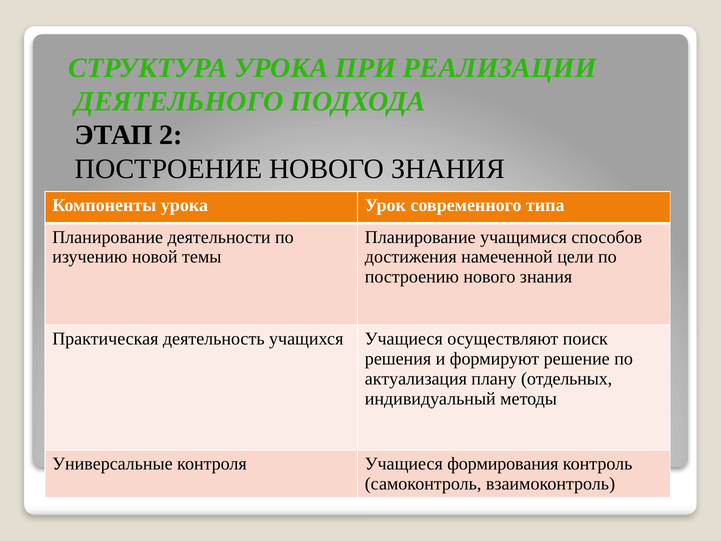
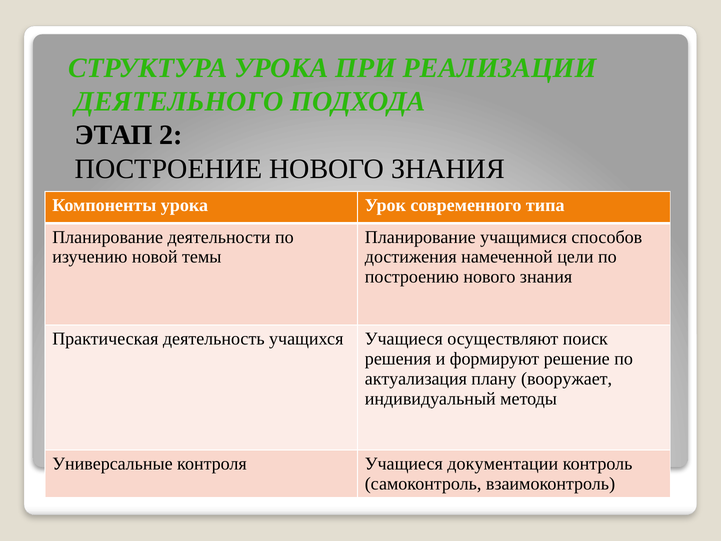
отдельных: отдельных -> вооружает
формирования: формирования -> документации
